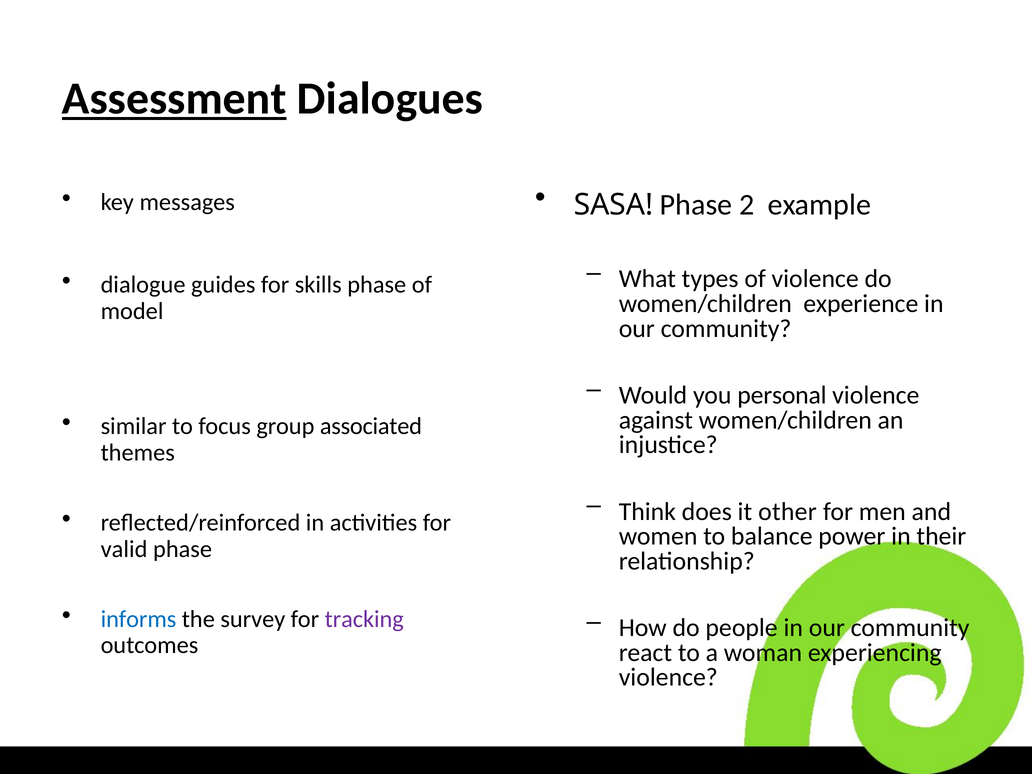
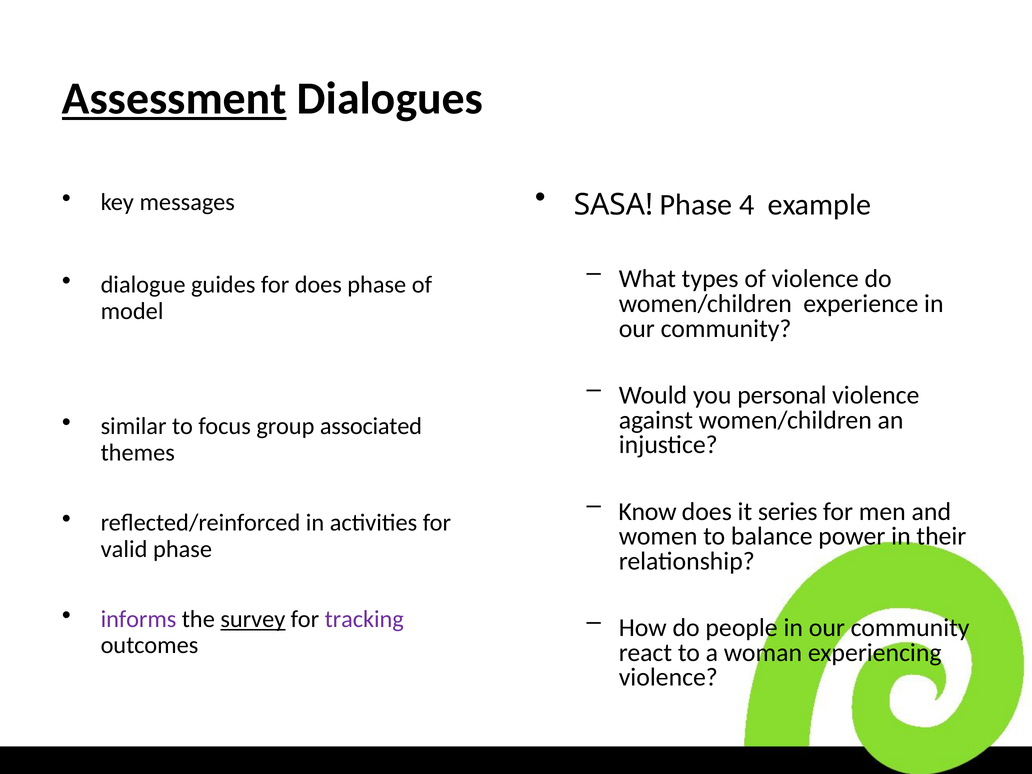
2: 2 -> 4
for skills: skills -> does
Think: Think -> Know
other: other -> series
informs colour: blue -> purple
survey underline: none -> present
